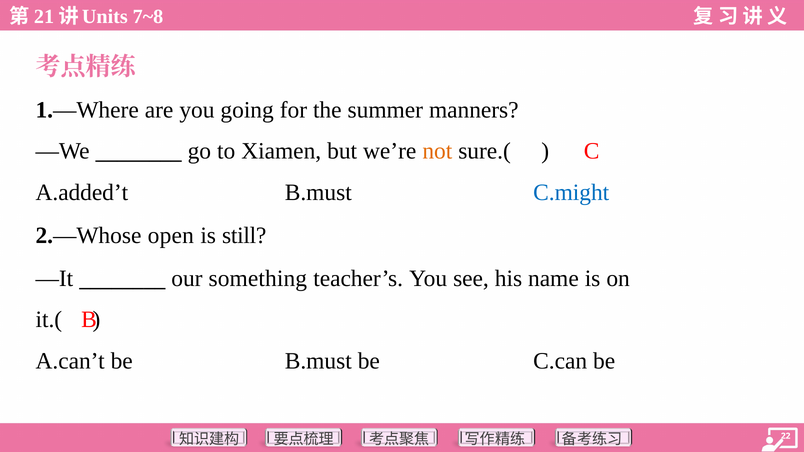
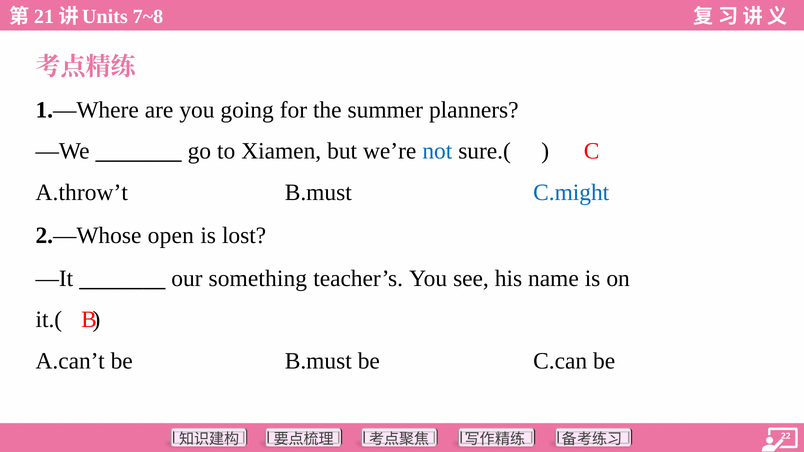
manners: manners -> planners
not colour: orange -> blue
A.added’t: A.added’t -> A.throw’t
still: still -> lost
